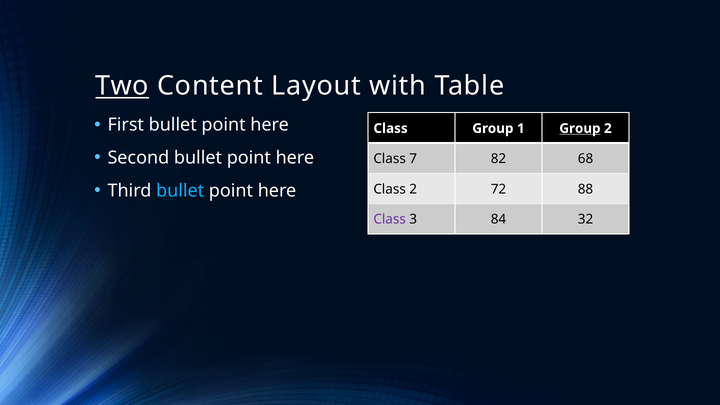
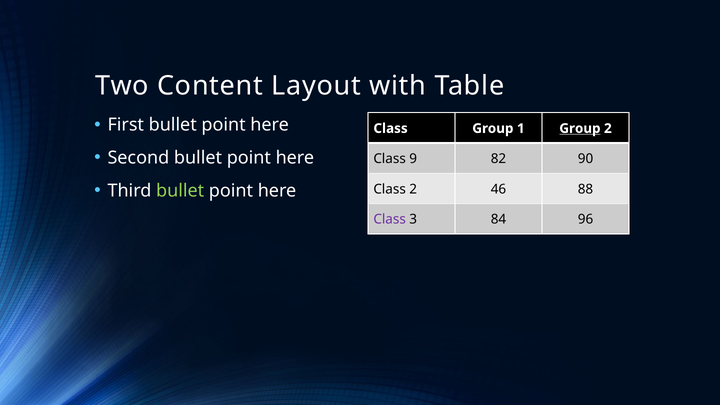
Two underline: present -> none
7: 7 -> 9
68: 68 -> 90
bullet at (180, 191) colour: light blue -> light green
72: 72 -> 46
32: 32 -> 96
